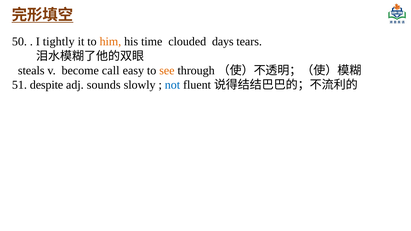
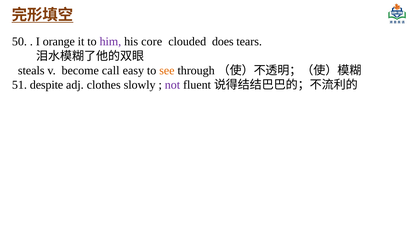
tightly: tightly -> orange
him colour: orange -> purple
time: time -> core
days: days -> does
sounds: sounds -> clothes
not colour: blue -> purple
